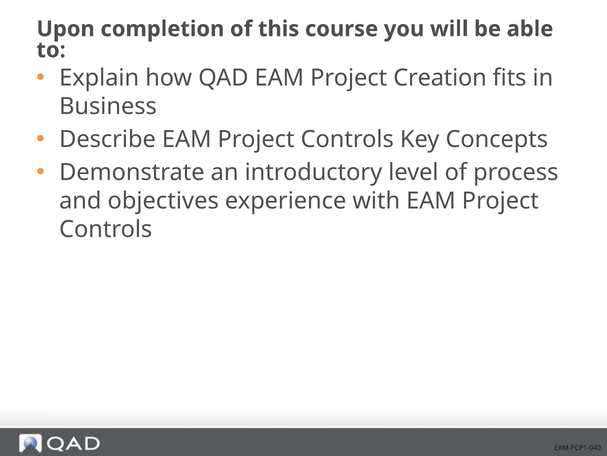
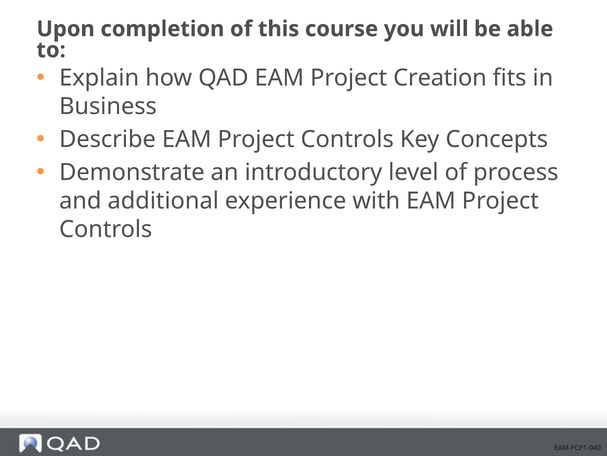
objectives: objectives -> additional
